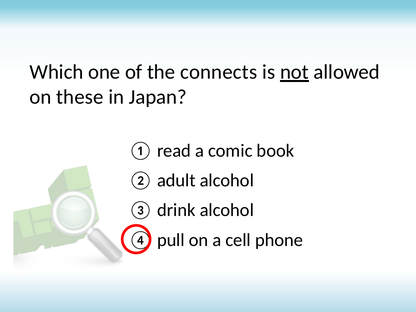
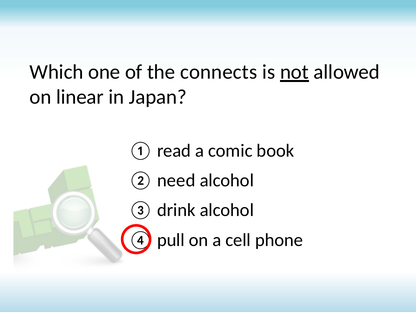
these: these -> linear
adult: adult -> need
